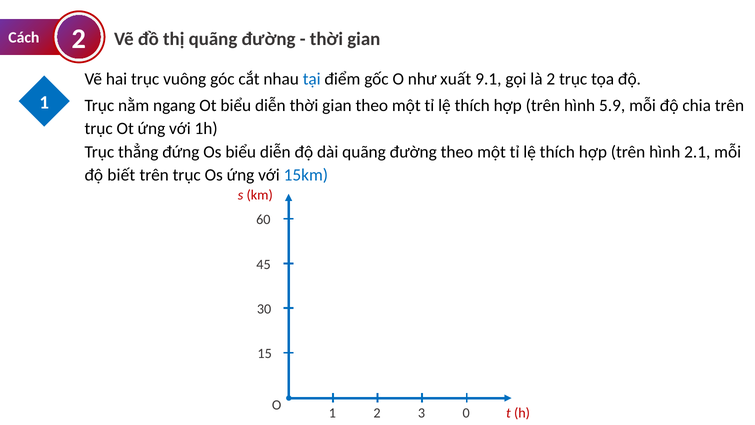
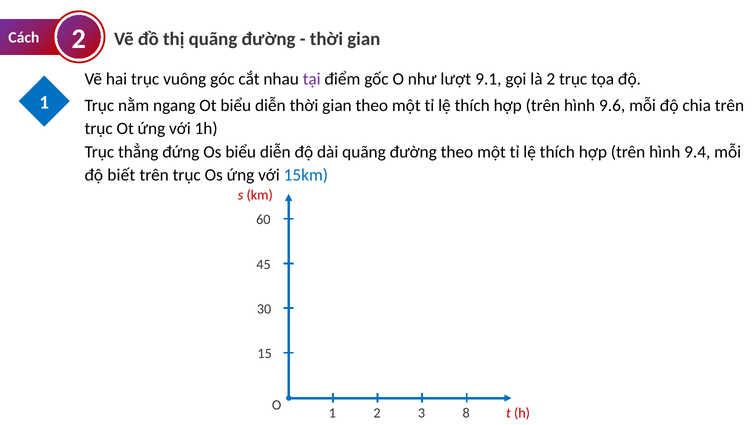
tại colour: blue -> purple
xuất: xuất -> lượt
5.9: 5.9 -> 9.6
2.1: 2.1 -> 9.4
0: 0 -> 8
